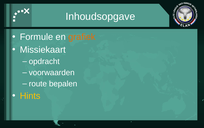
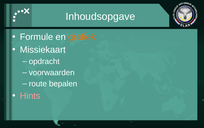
Hints colour: yellow -> pink
